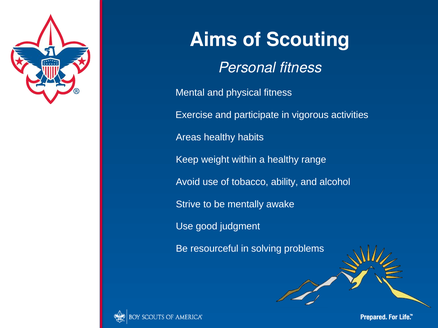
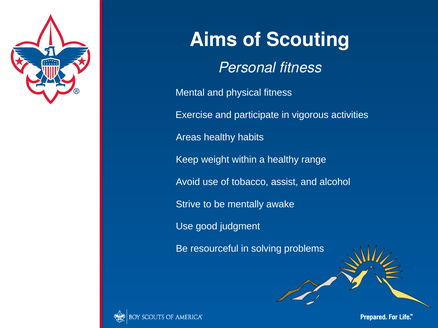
ability: ability -> assist
